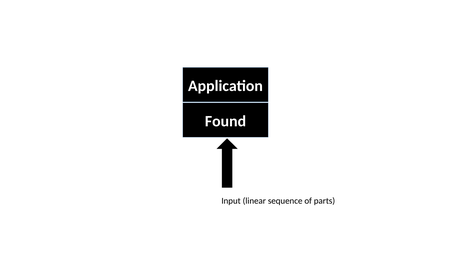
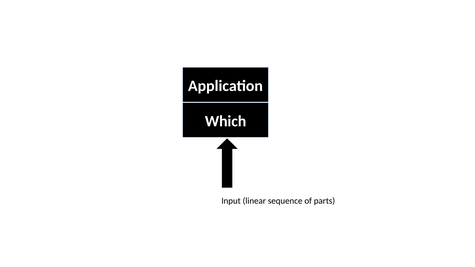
Found: Found -> Which
